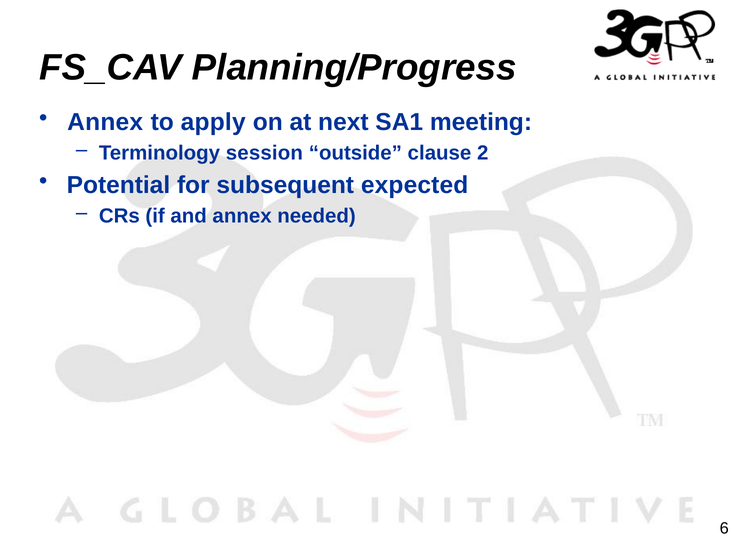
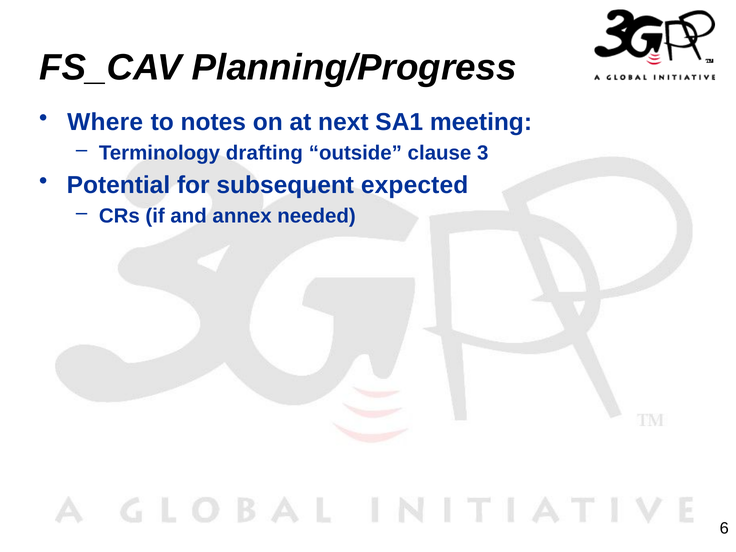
Annex at (105, 122): Annex -> Where
apply: apply -> notes
session: session -> drafting
2: 2 -> 3
